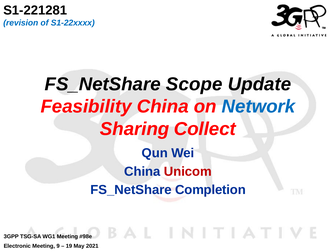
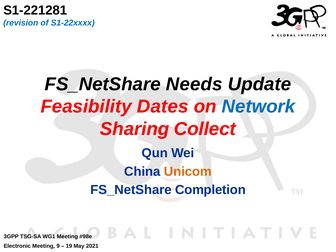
Scope: Scope -> Needs
Feasibility China: China -> Dates
Unicom colour: red -> orange
